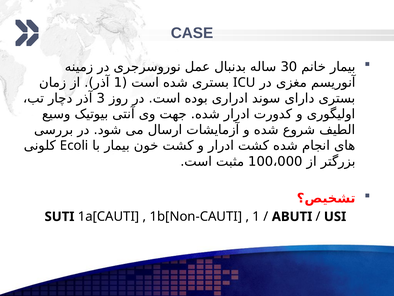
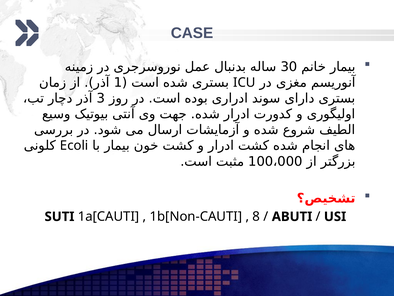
1 at (256, 216): 1 -> 8
